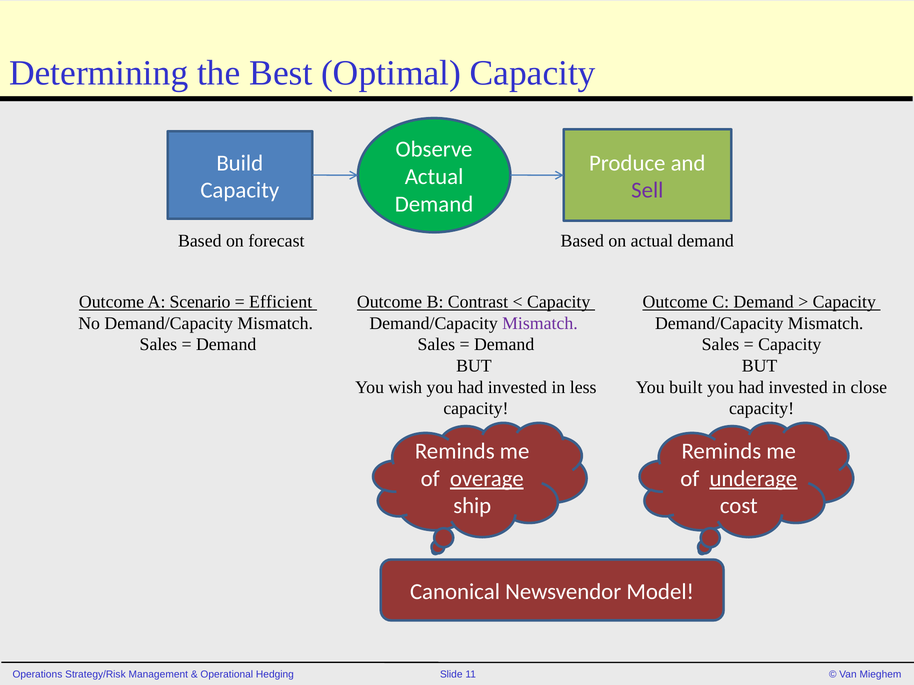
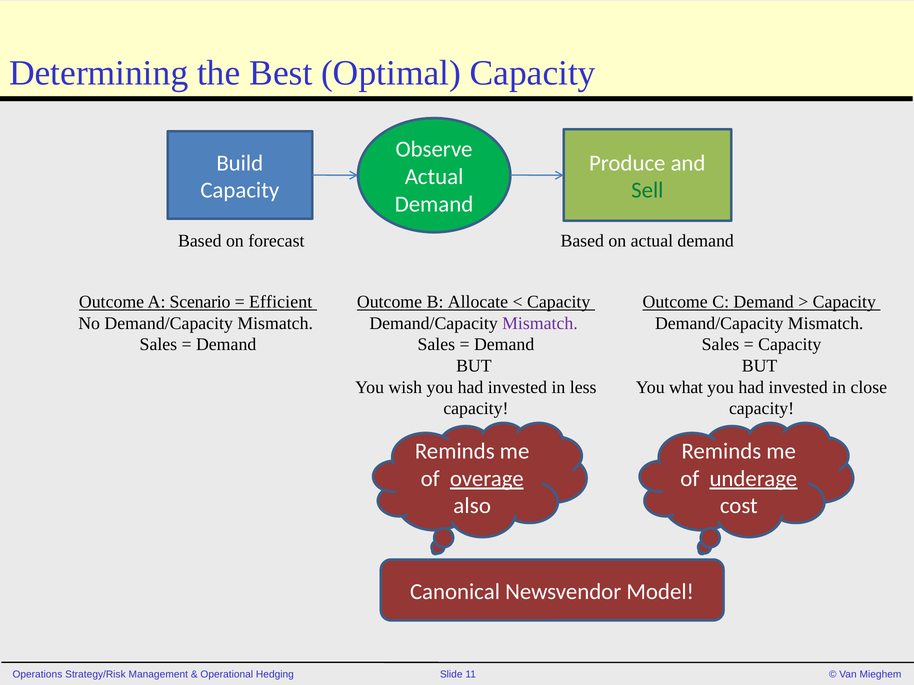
Sell colour: purple -> green
Contrast: Contrast -> Allocate
built: built -> what
ship: ship -> also
